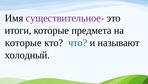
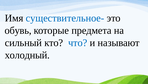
существительное- colour: purple -> blue
итоги: итоги -> обувь
которые at (23, 42): которые -> сильный
